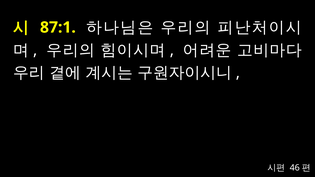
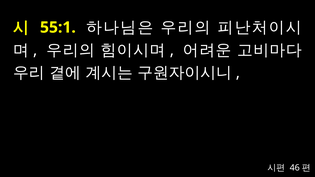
87:1: 87:1 -> 55:1
